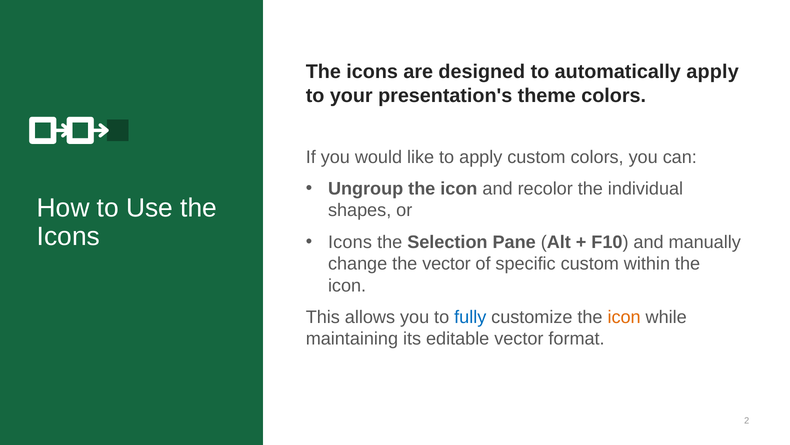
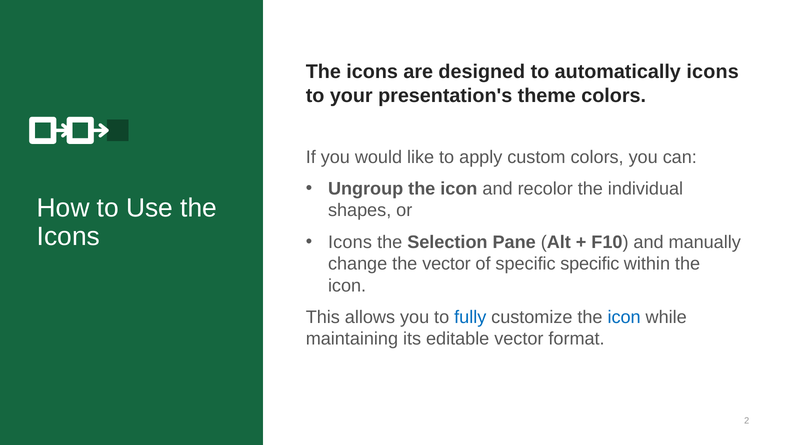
automatically apply: apply -> icons
specific custom: custom -> specific
icon at (624, 317) colour: orange -> blue
